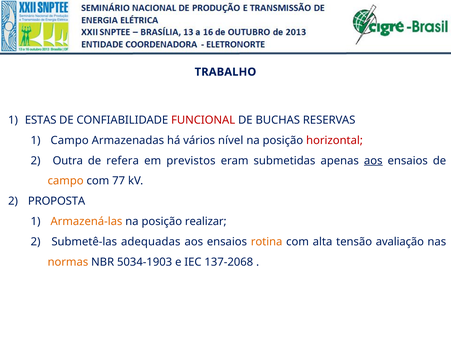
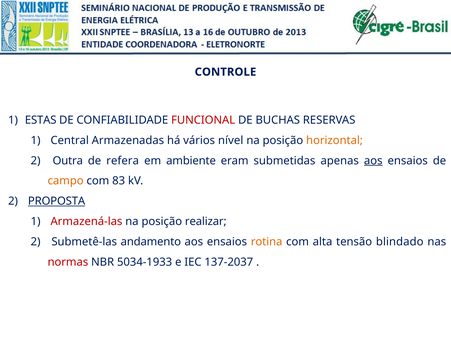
TRABALHO: TRABALHO -> CONTROLE
Campo at (70, 140): Campo -> Central
horizontal colour: red -> orange
previstos: previstos -> ambiente
77: 77 -> 83
PROPOSTA underline: none -> present
Armazená-las colour: orange -> red
adequadas: adequadas -> andamento
avaliação: avaliação -> blindado
normas colour: orange -> red
5034-1903: 5034-1903 -> 5034-1933
137-2068: 137-2068 -> 137-2037
